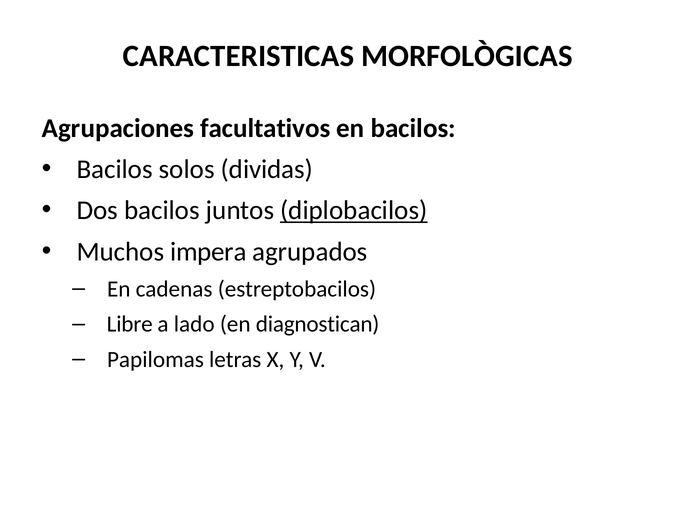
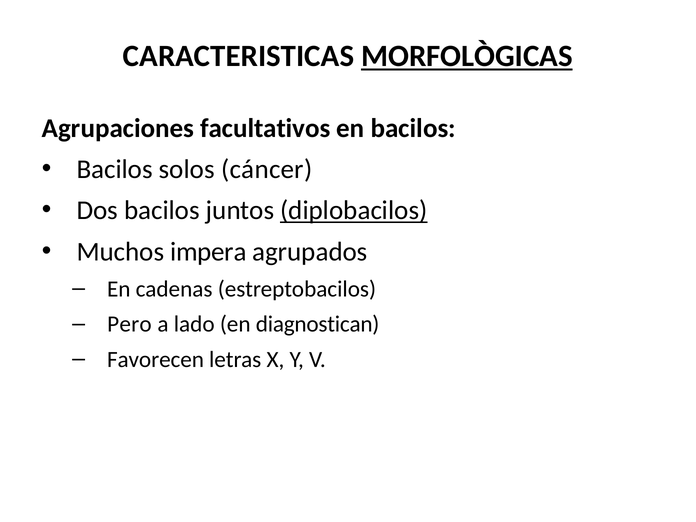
MORFOLÒGICAS underline: none -> present
dividas: dividas -> cáncer
Libre: Libre -> Pero
Papilomas: Papilomas -> Favorecen
